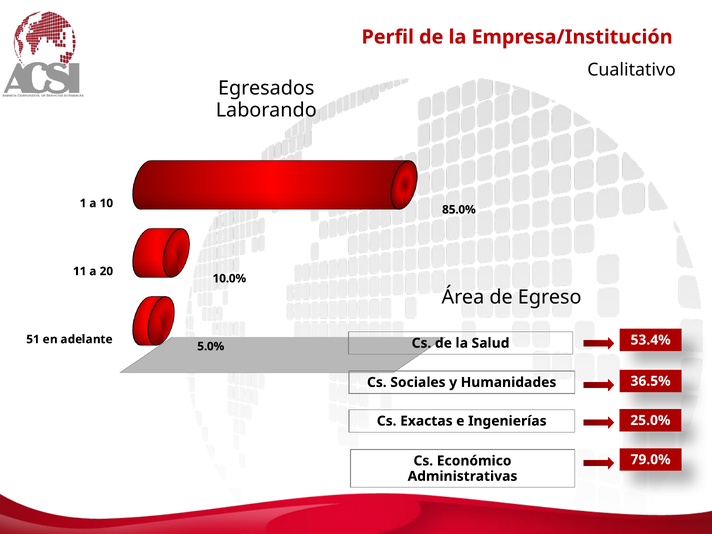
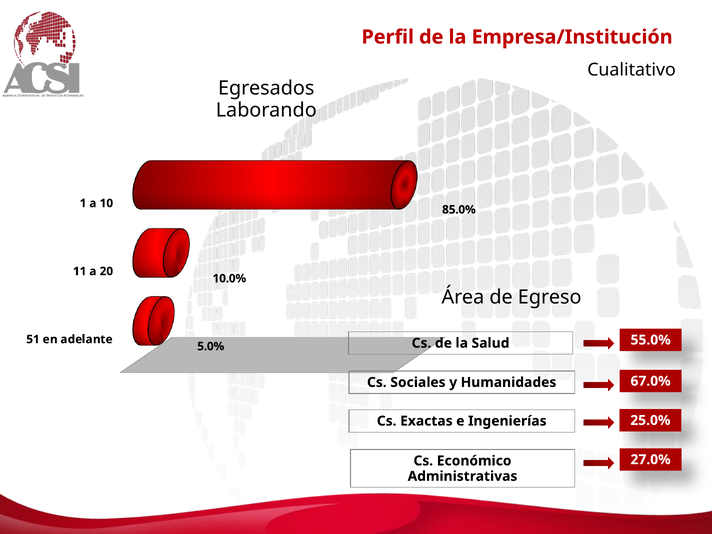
53.4%: 53.4% -> 55.0%
36.5%: 36.5% -> 67.0%
79.0%: 79.0% -> 27.0%
